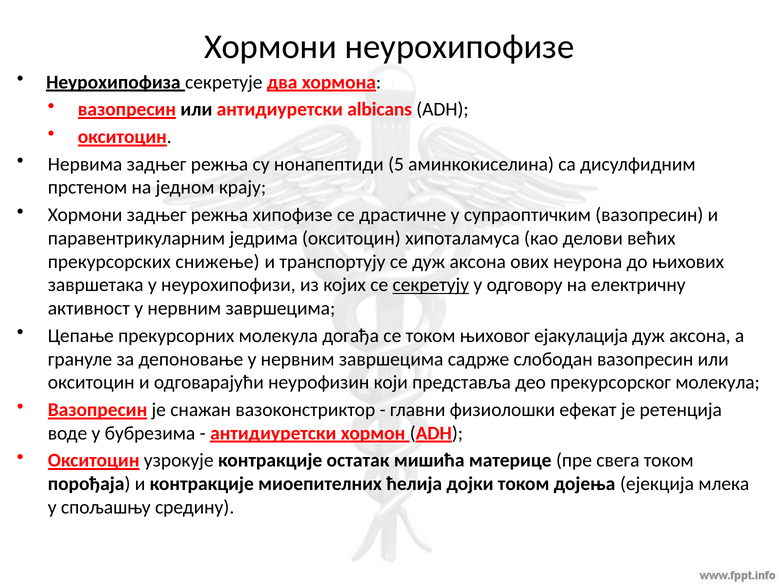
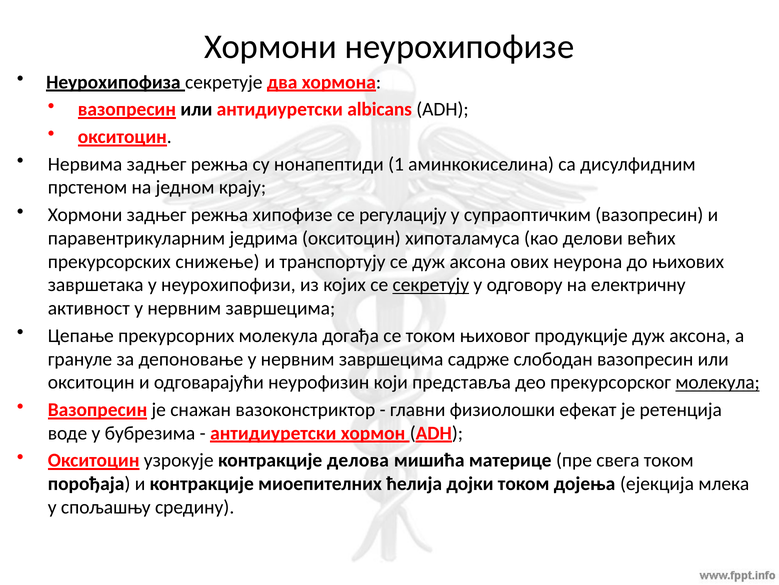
5: 5 -> 1
драстичне: драстичне -> регулацију
ејакулација: ејакулација -> продукције
молекула at (718, 382) underline: none -> present
остатак: остатак -> делова
